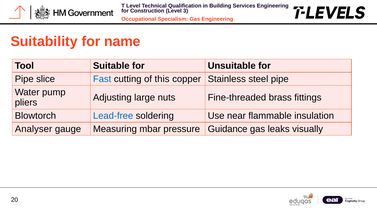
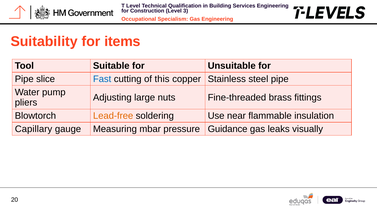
name: name -> items
Lead-free colour: blue -> orange
Analyser: Analyser -> Capillary
